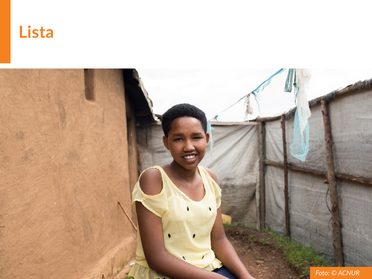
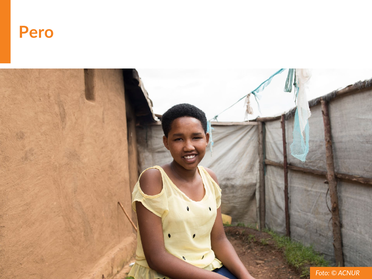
Lista: Lista -> Pero
